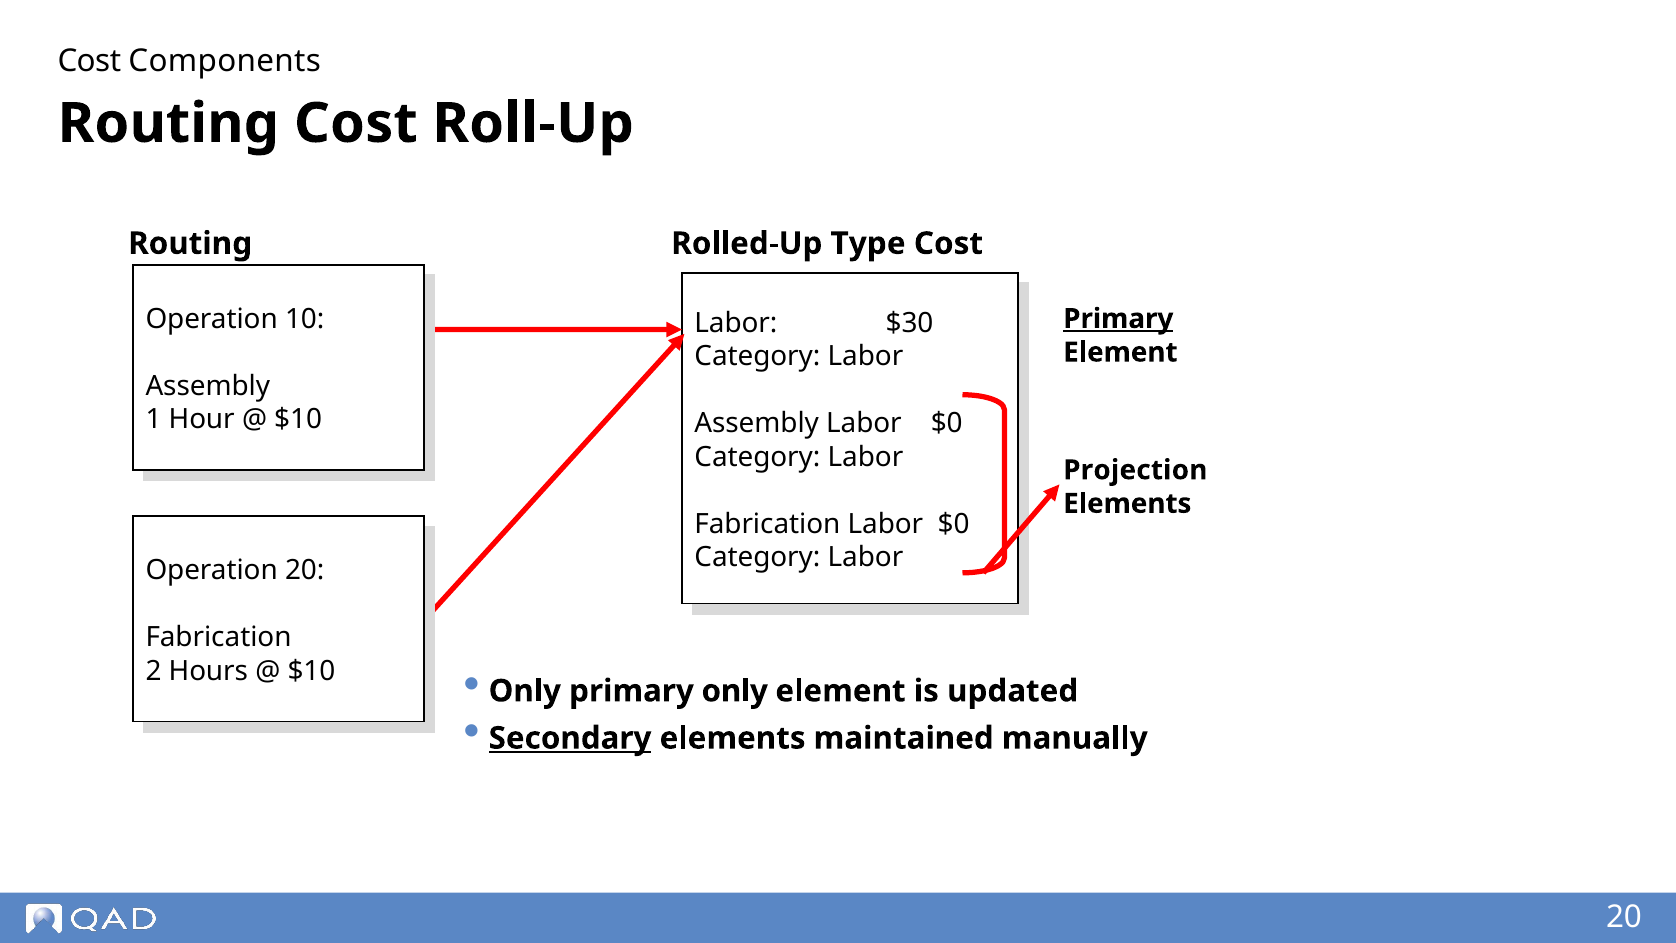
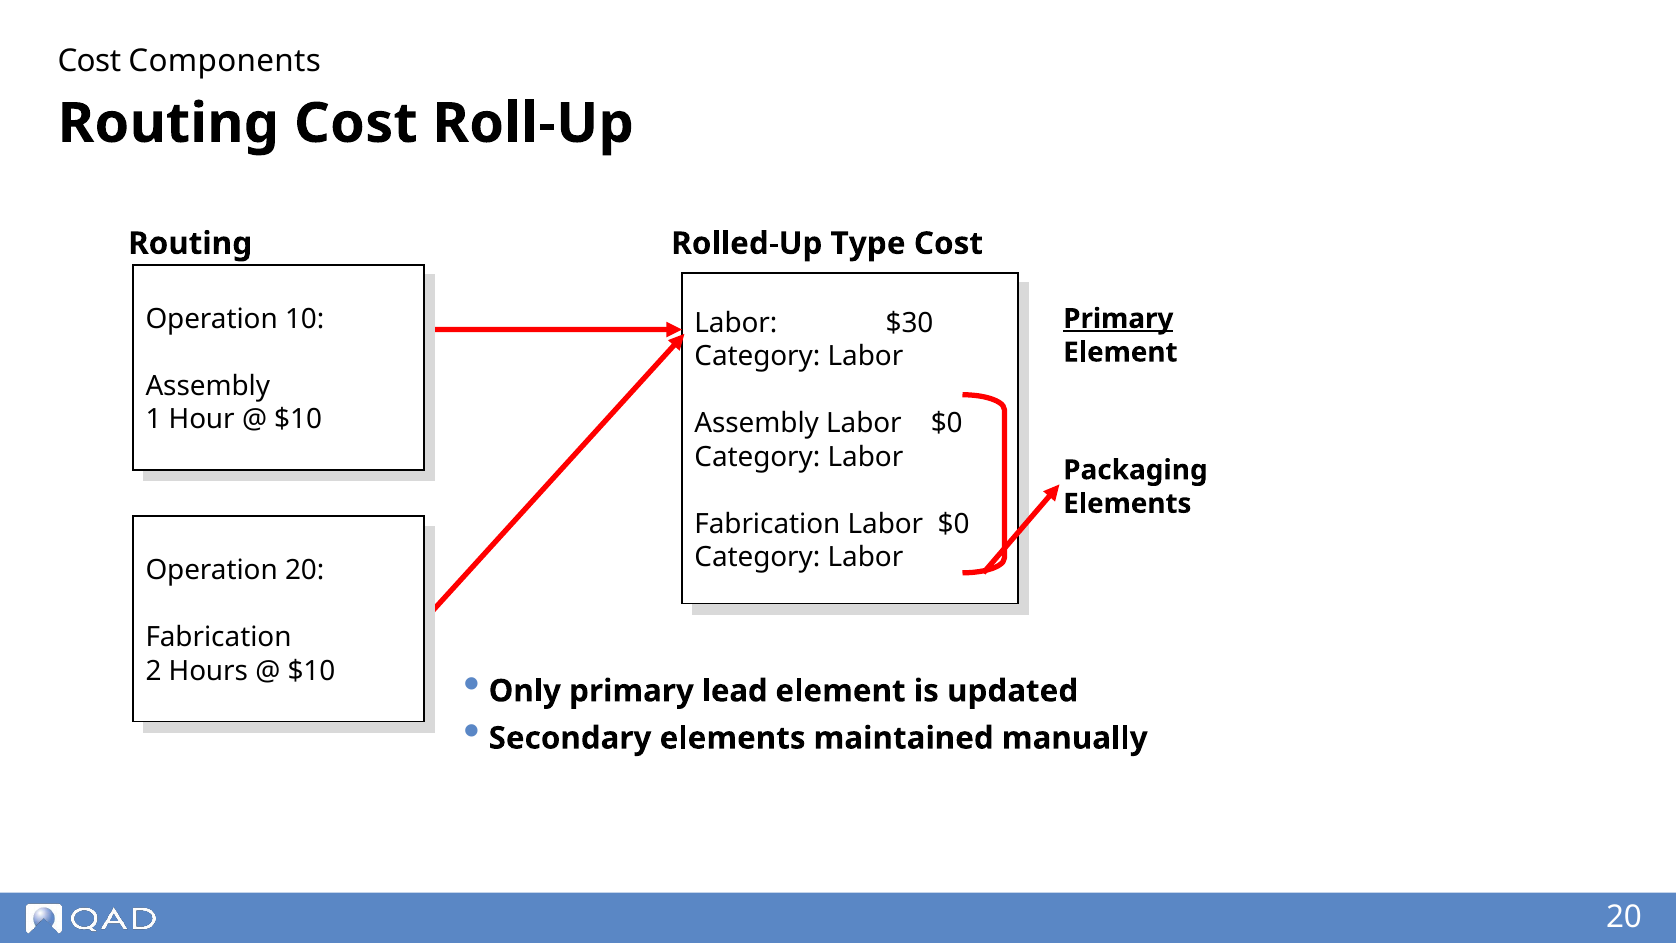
Projection: Projection -> Packaging
primary only: only -> lead
Secondary underline: present -> none
